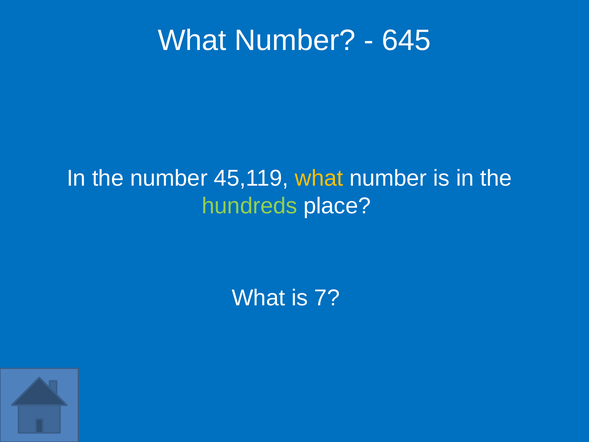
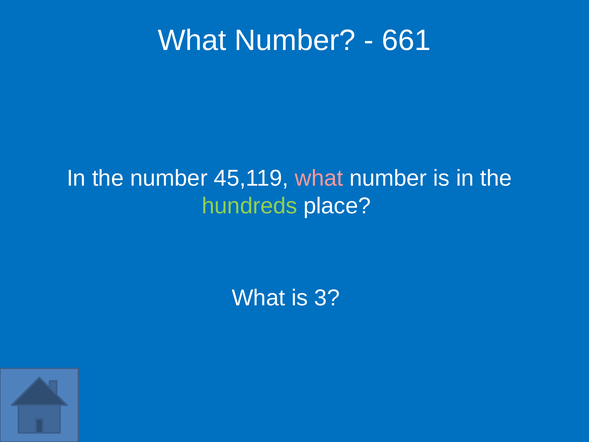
645: 645 -> 661
what at (319, 178) colour: yellow -> pink
7: 7 -> 3
